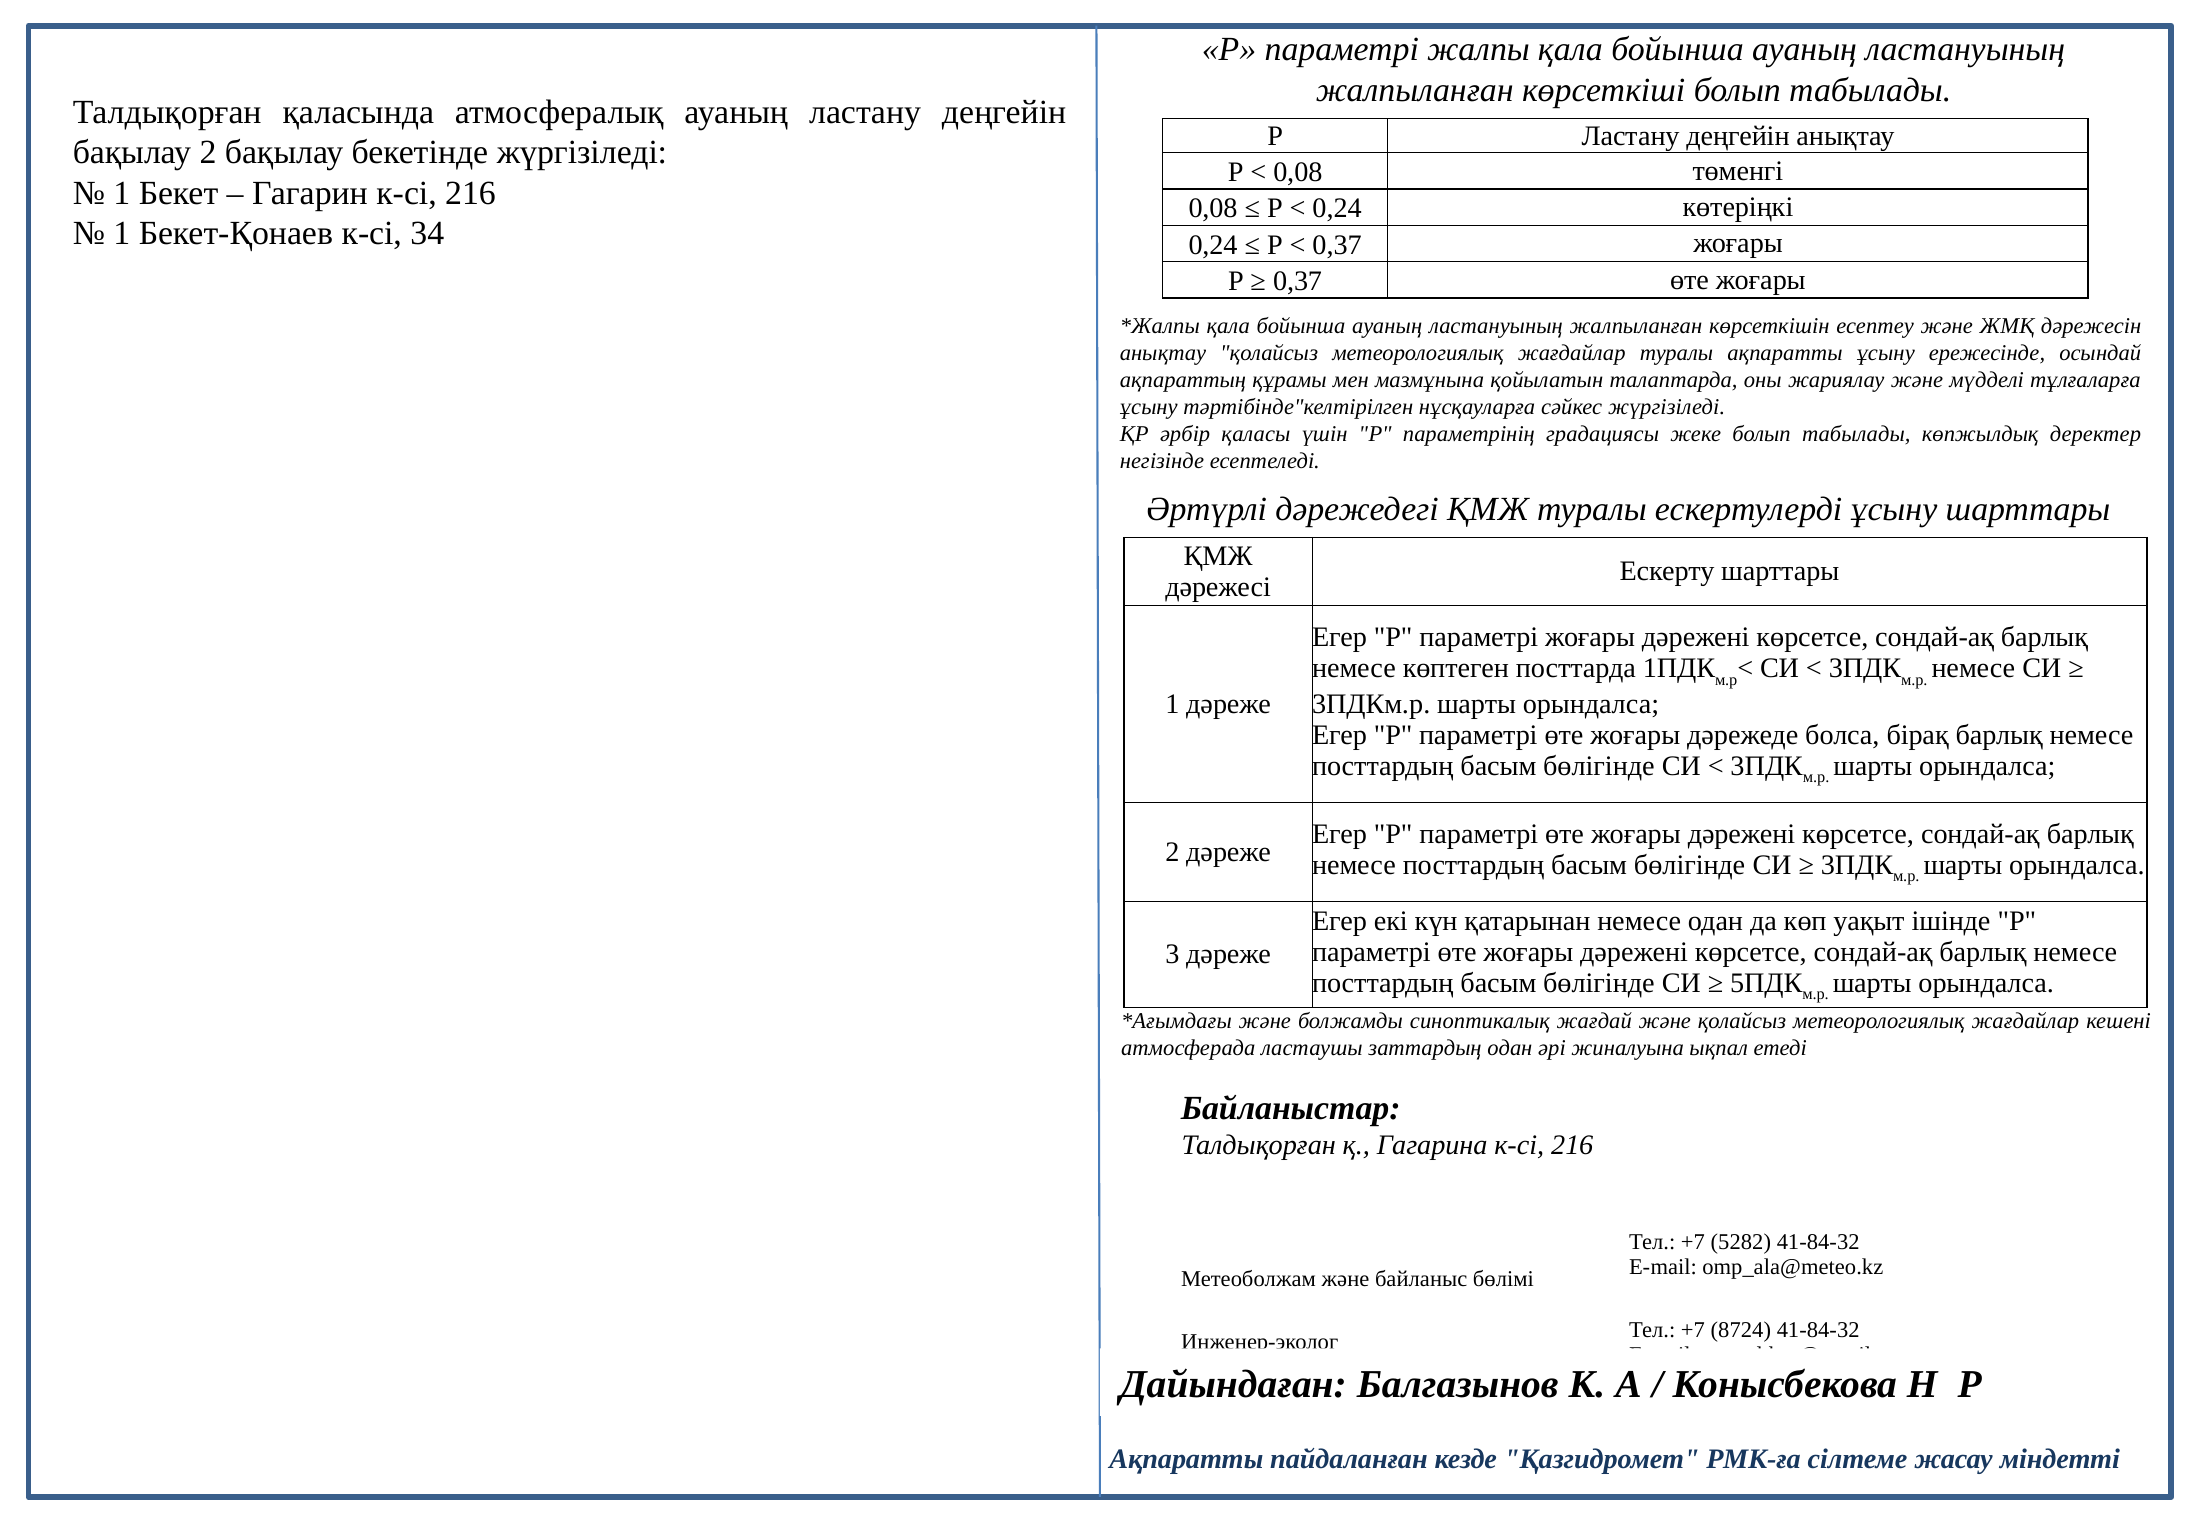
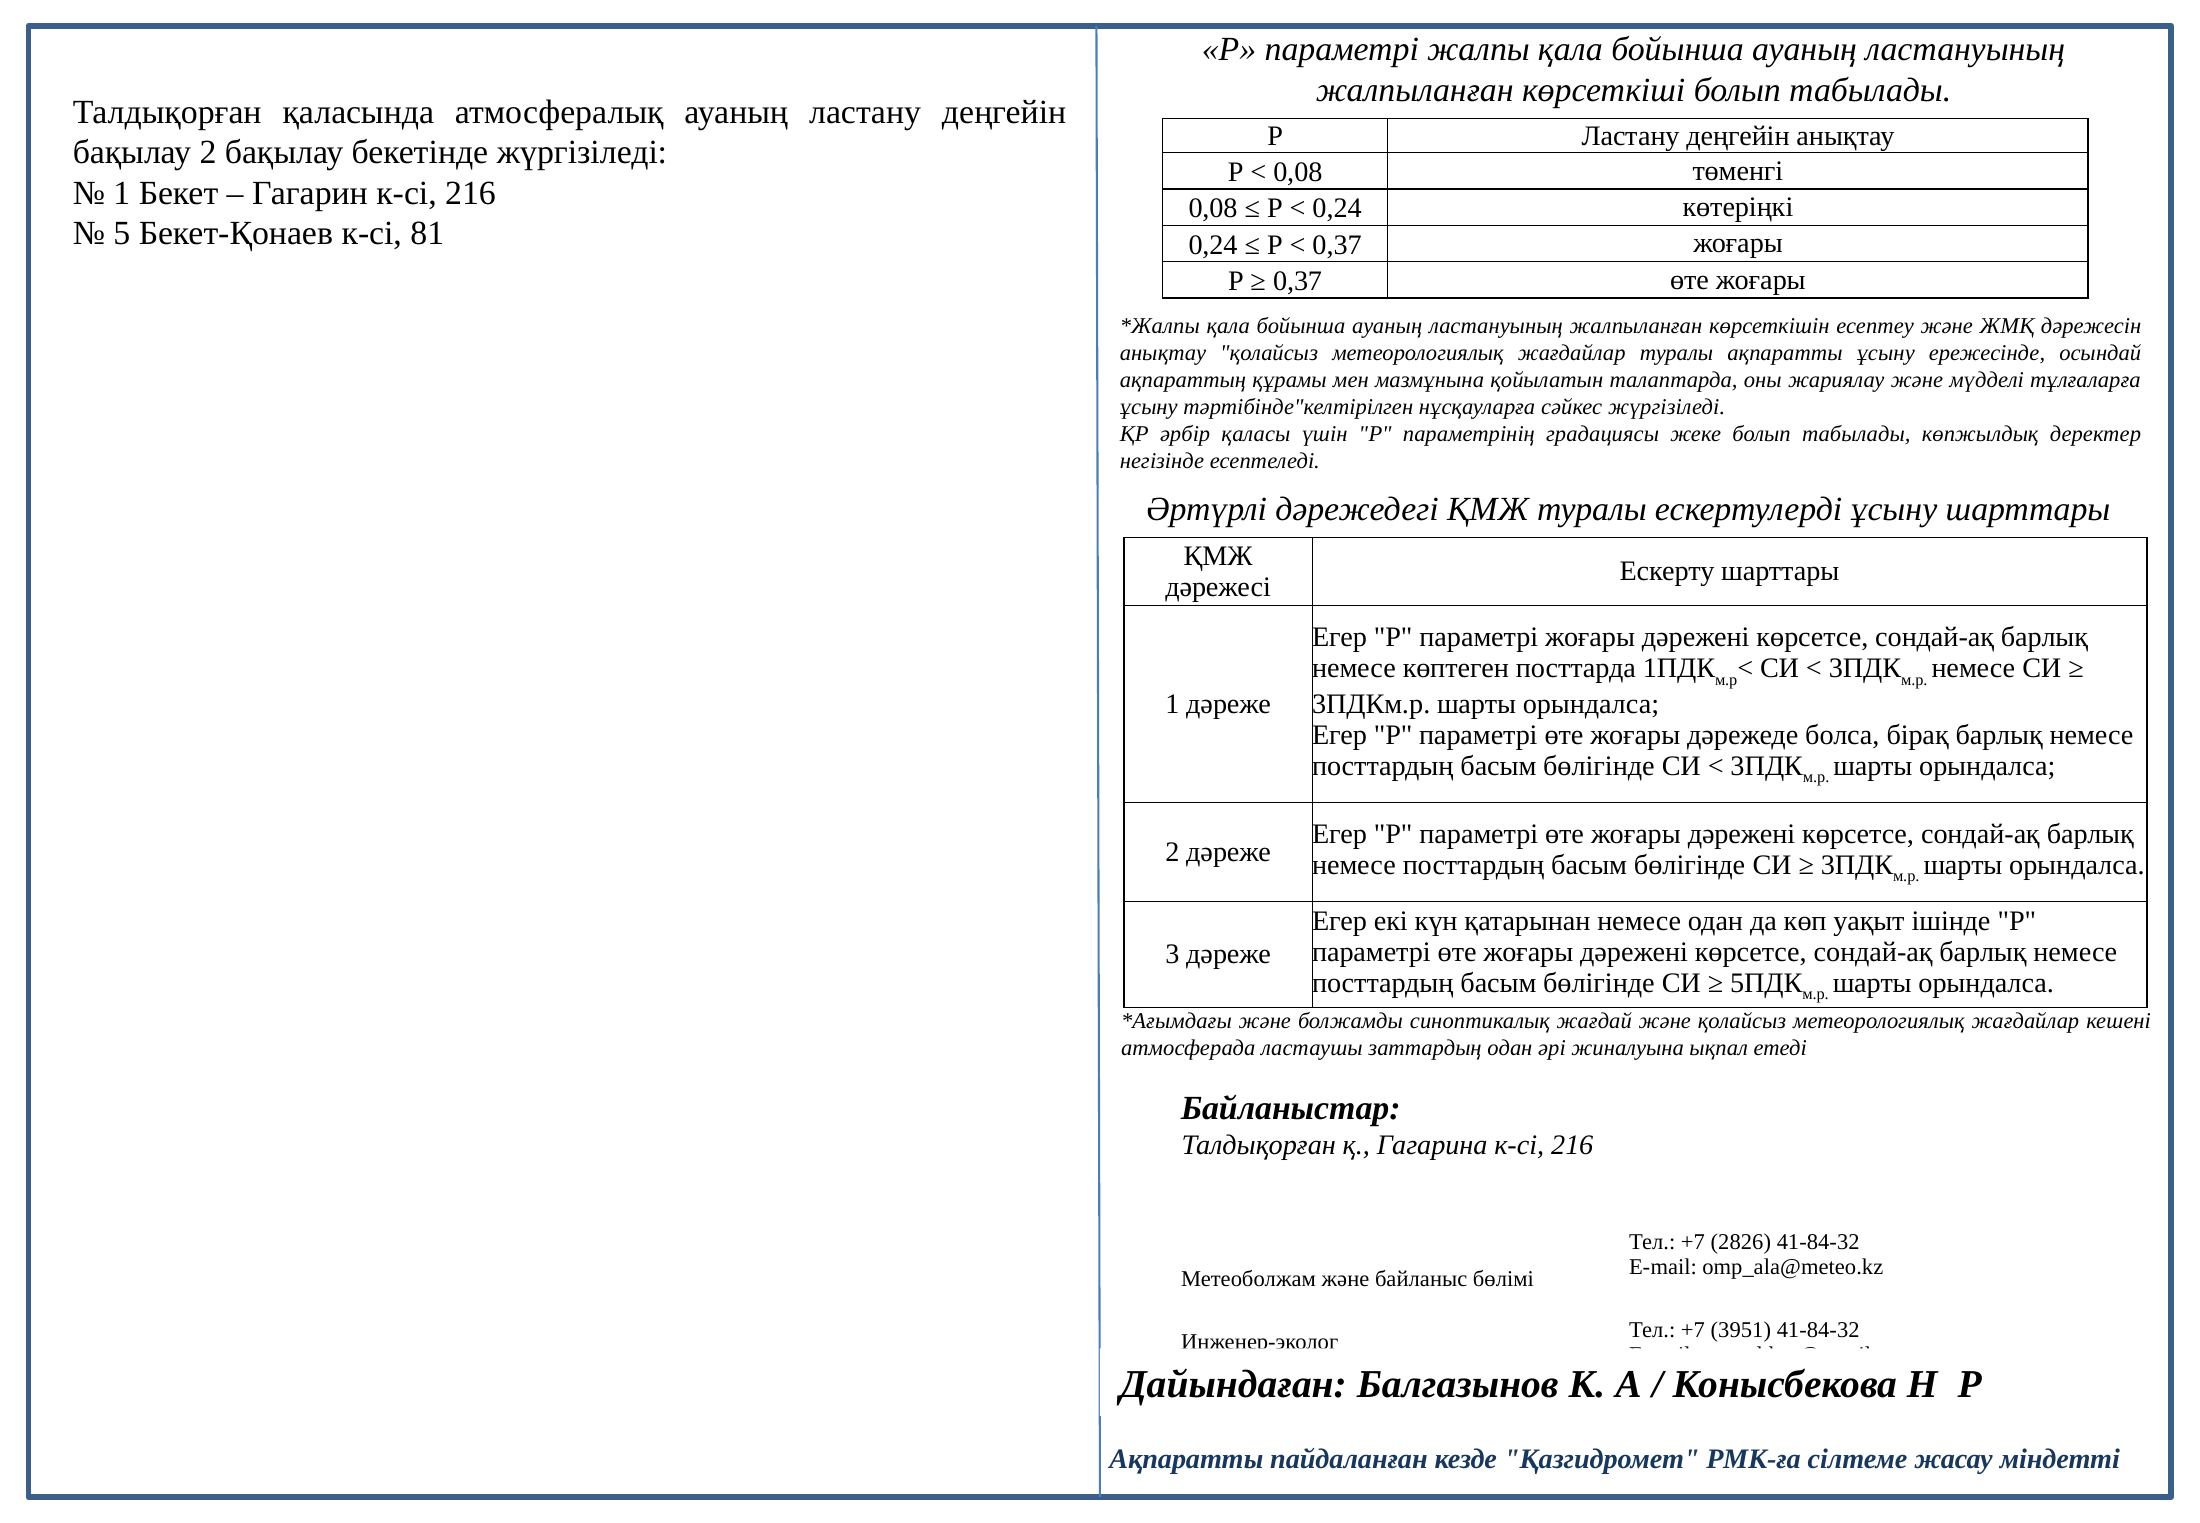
1 at (122, 234): 1 -> 5
34: 34 -> 81
5282: 5282 -> 2826
8724: 8724 -> 3951
